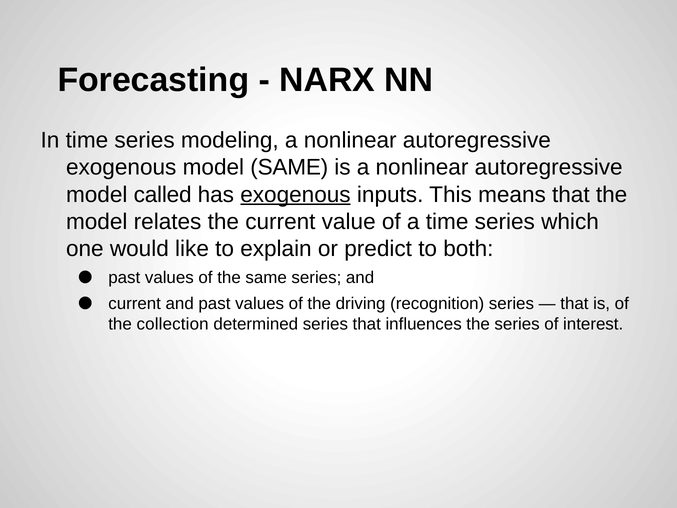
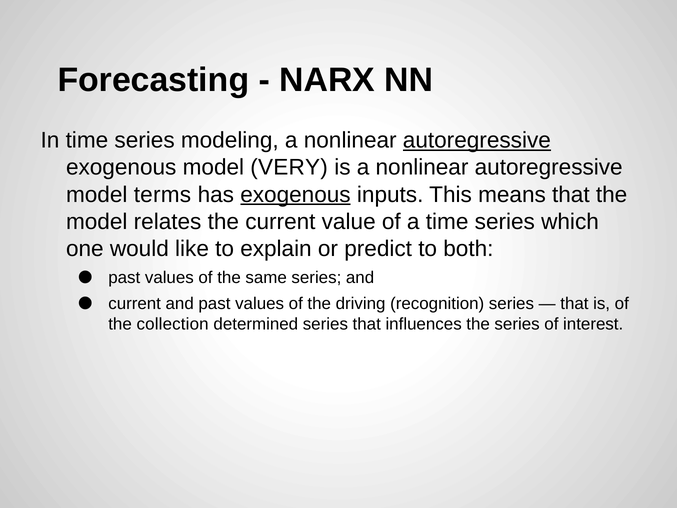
autoregressive at (477, 140) underline: none -> present
model SAME: SAME -> VERY
called: called -> terms
